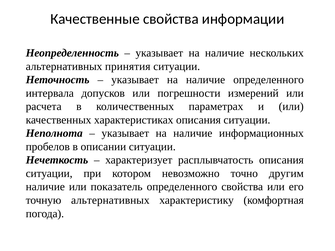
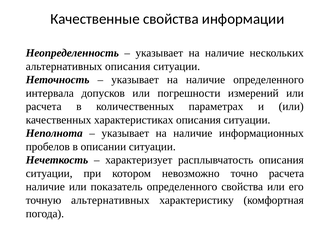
альтернативных принятия: принятия -> описания
точно другим: другим -> расчета
